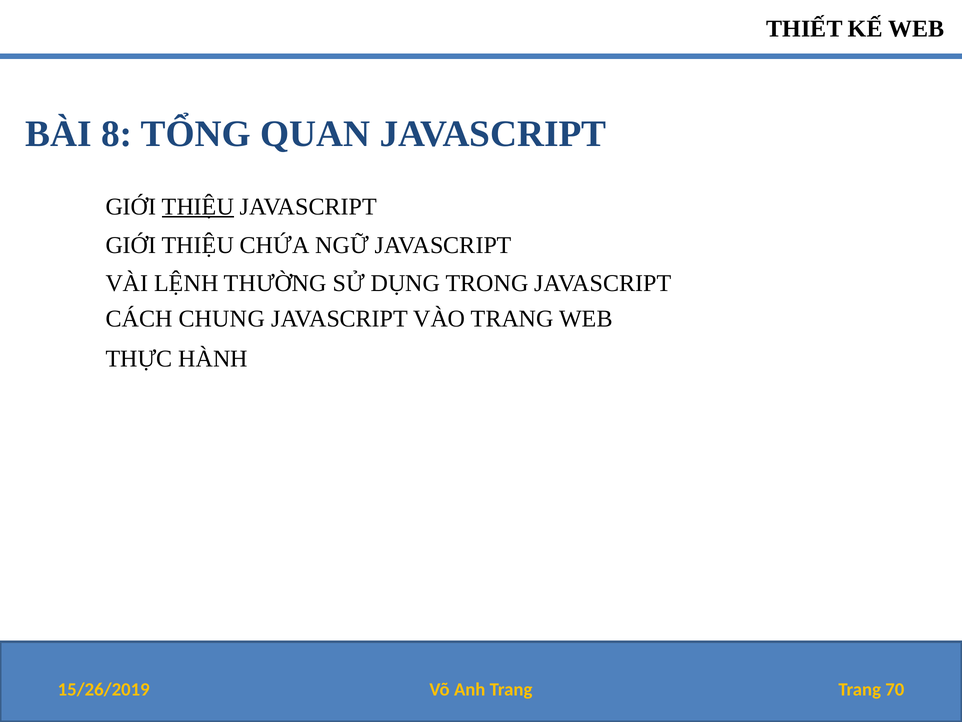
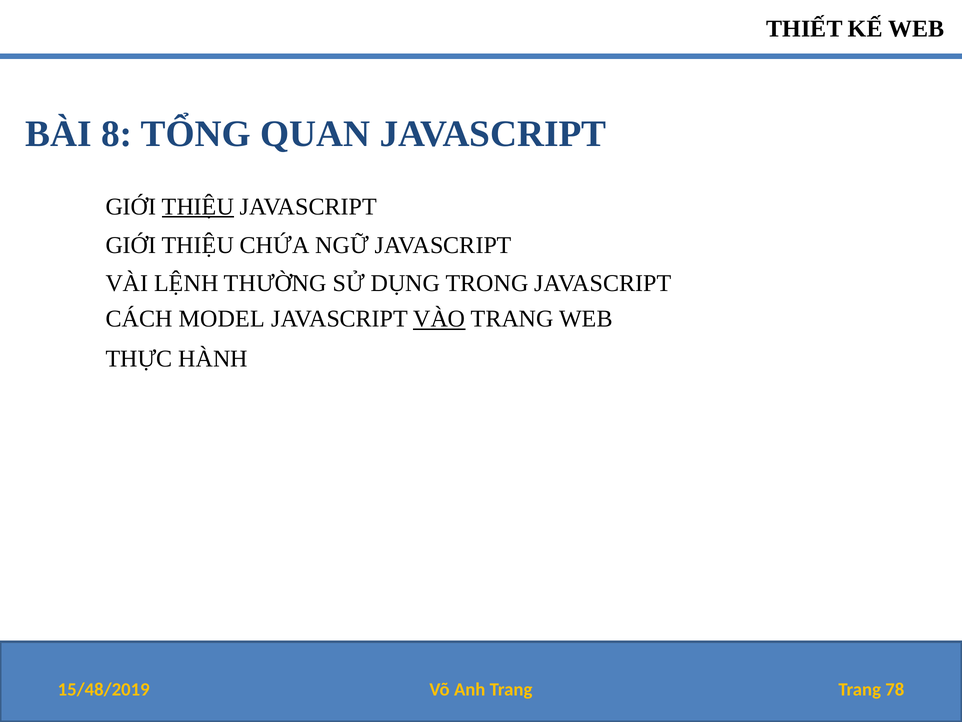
CHUNG: CHUNG -> MODEL
VÀO underline: none -> present
15/26/2019: 15/26/2019 -> 15/48/2019
70: 70 -> 78
